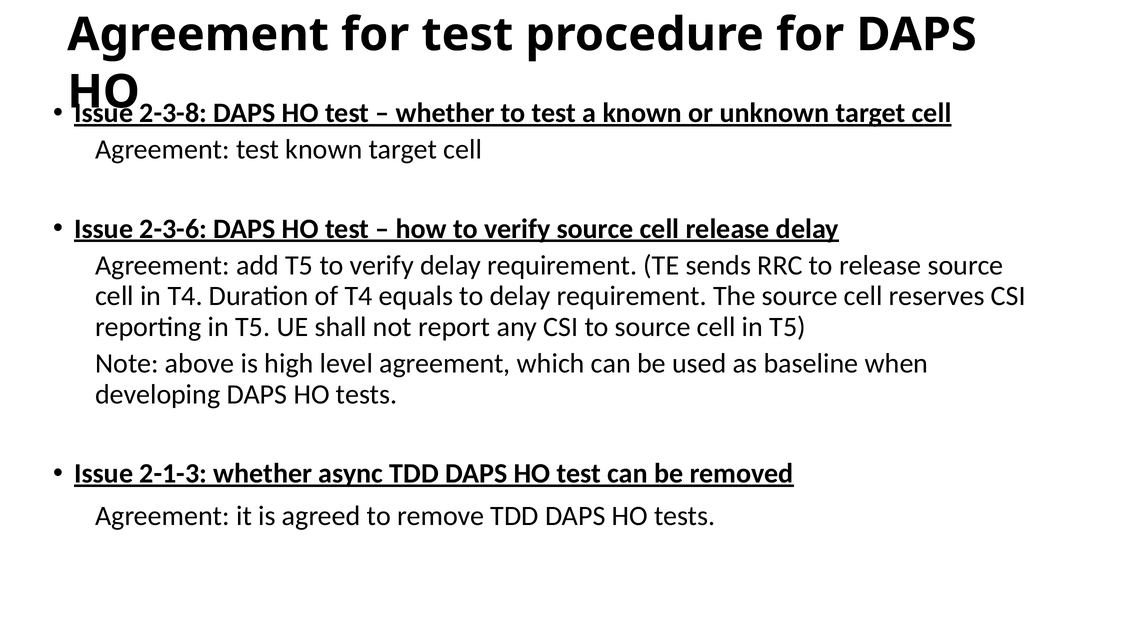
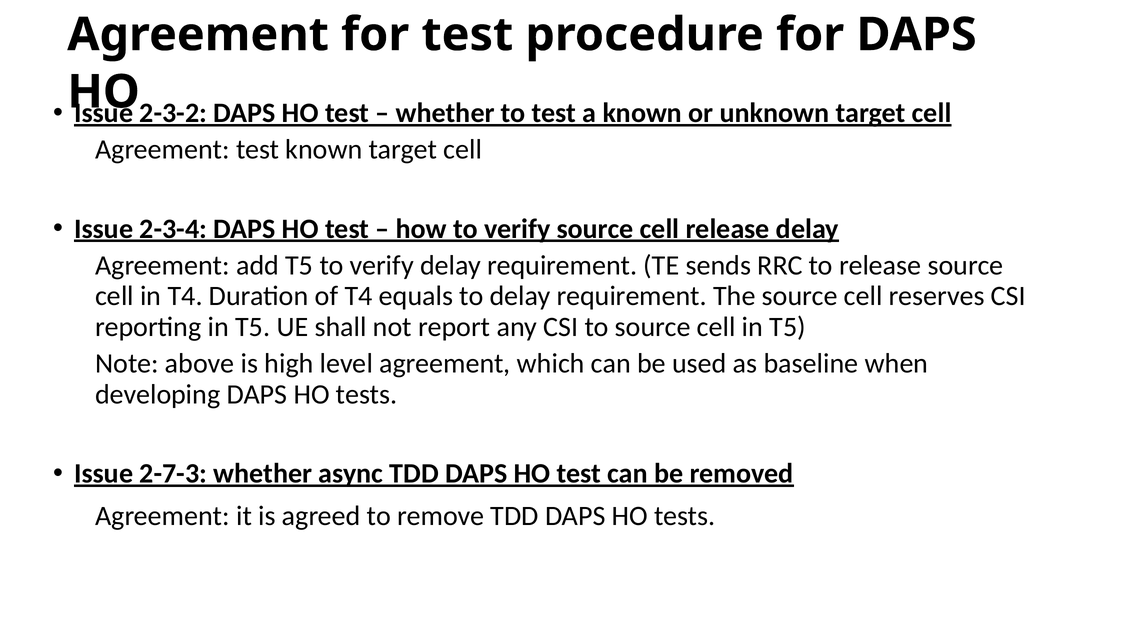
2-3-8: 2-3-8 -> 2-3-2
2-3-6: 2-3-6 -> 2-3-4
2-1-3: 2-1-3 -> 2-7-3
